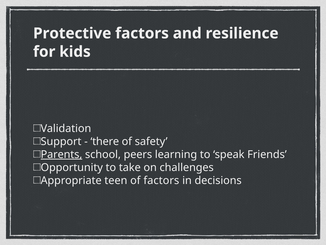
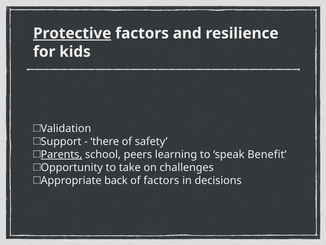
Protective underline: none -> present
Friends: Friends -> Benefit
teen: teen -> back
